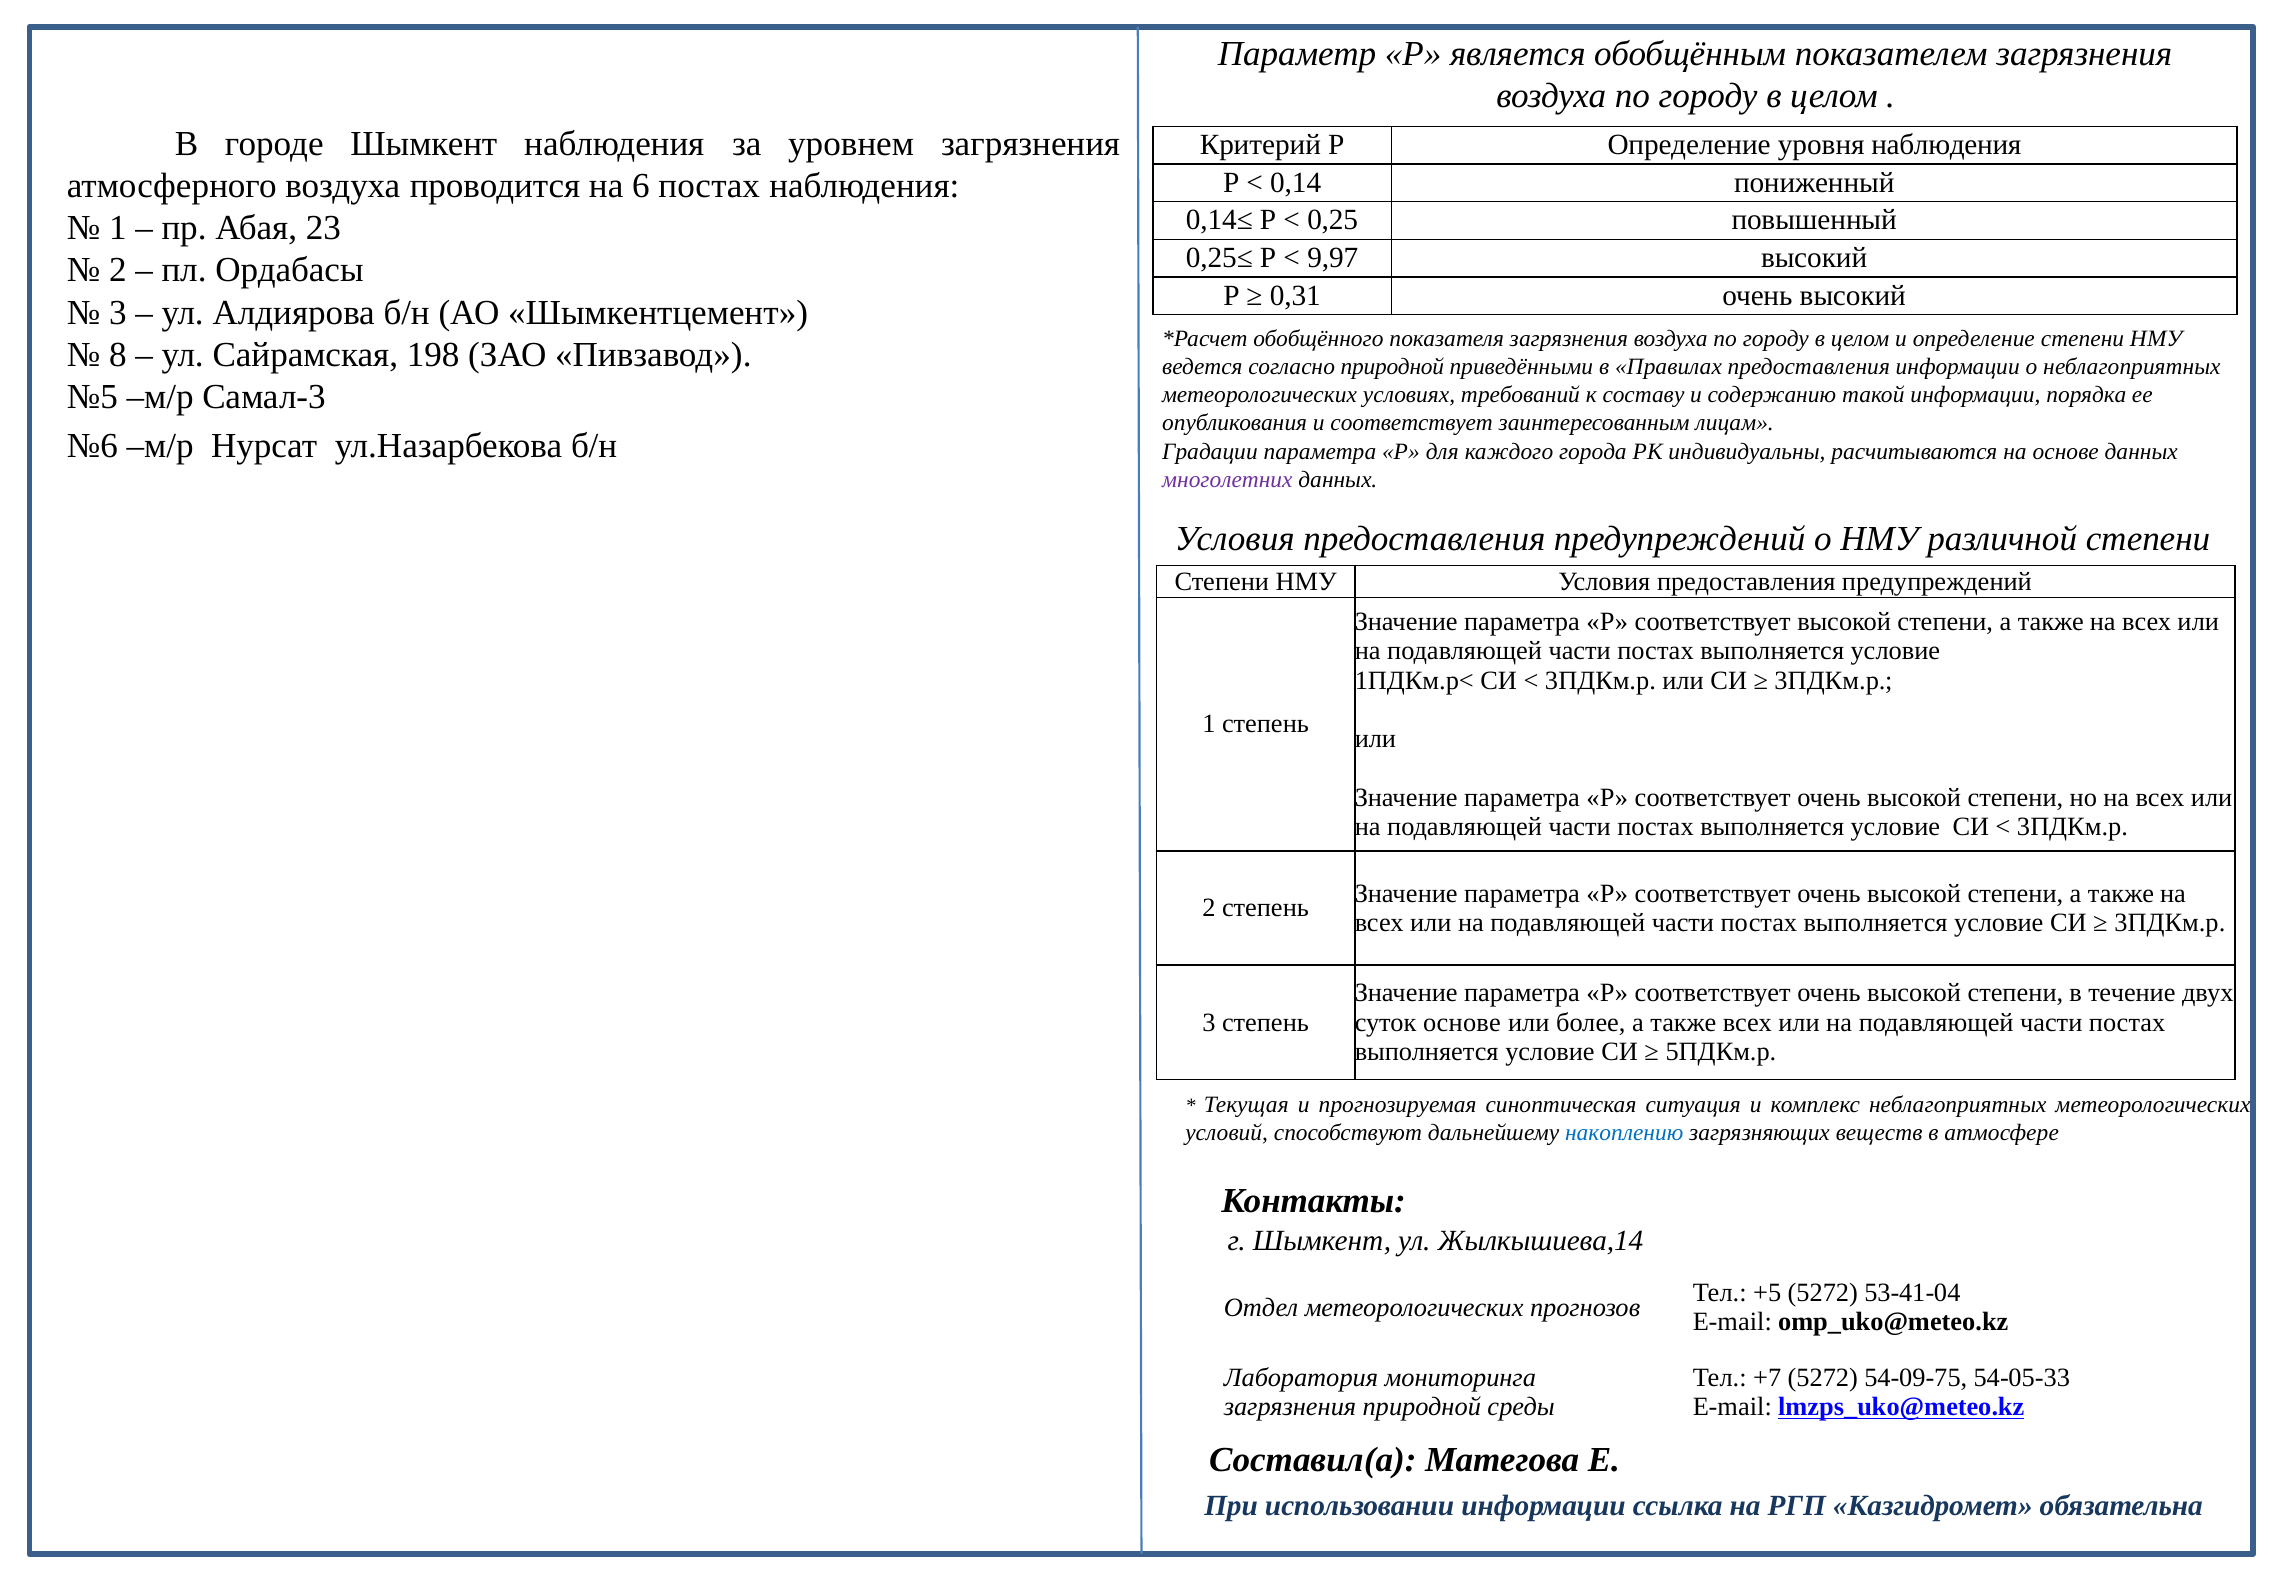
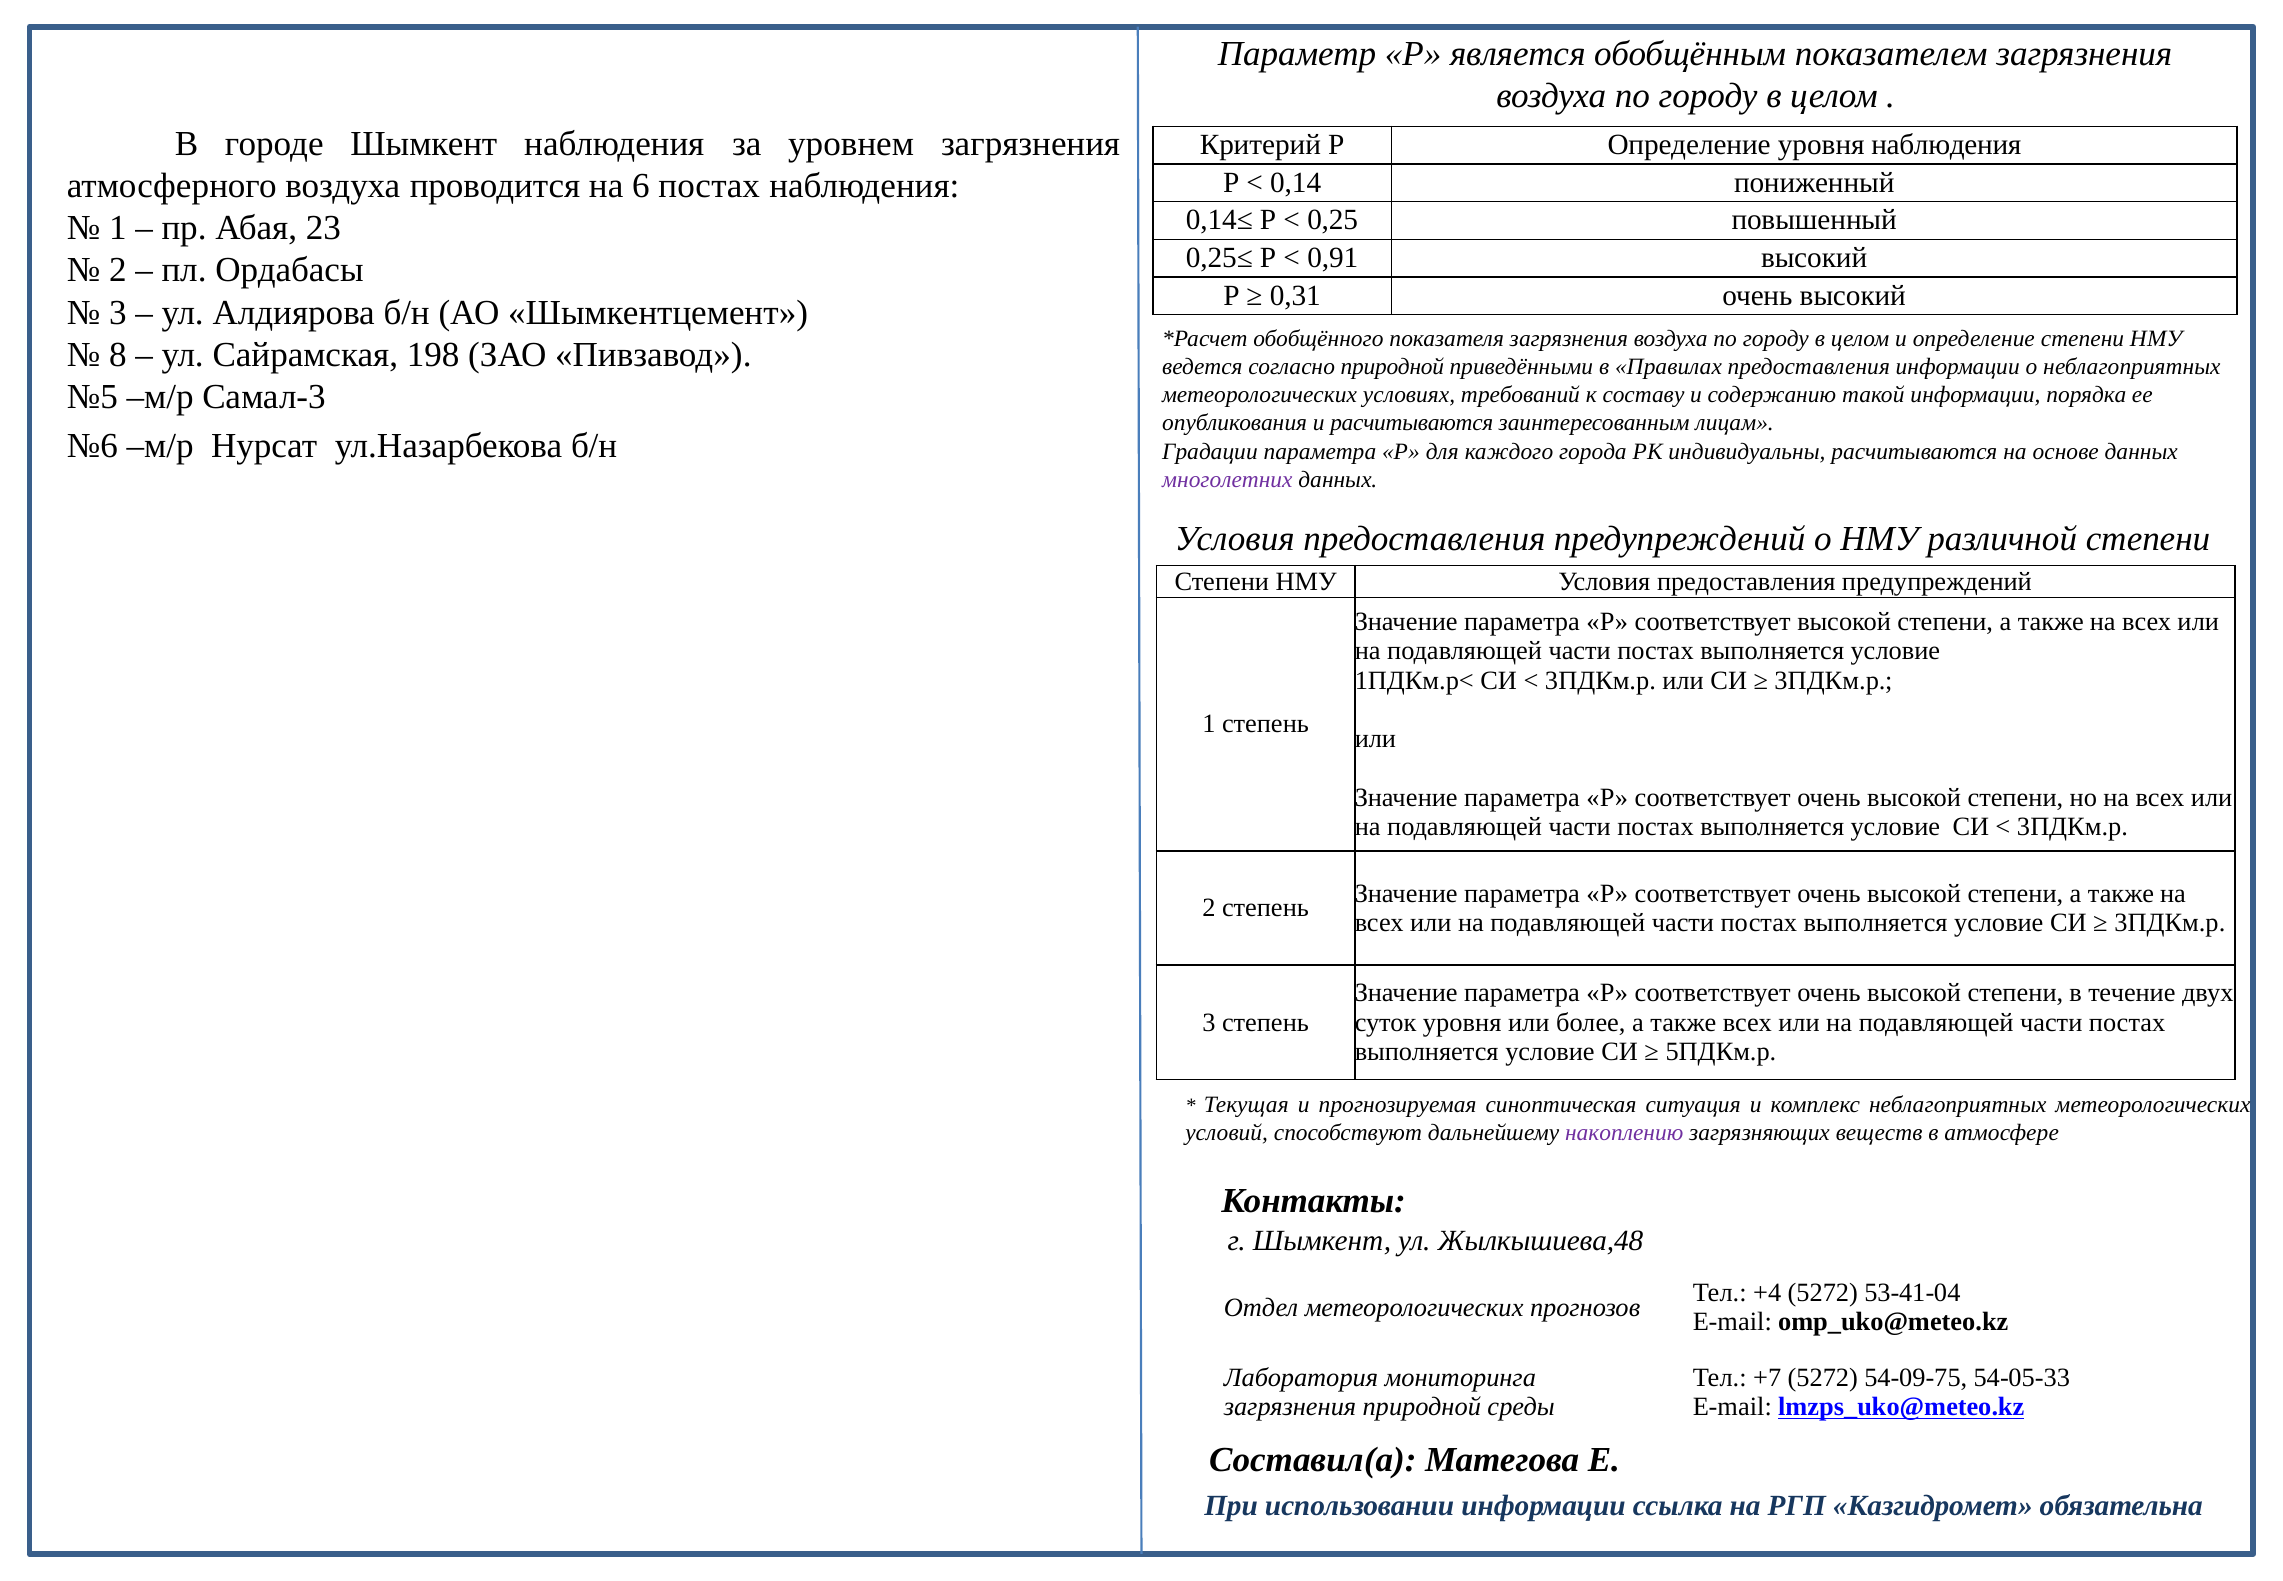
9,97: 9,97 -> 0,91
и соответствует: соответствует -> расчитываются
суток основе: основе -> уровня
накоплению colour: blue -> purple
Жылкышиева,14: Жылкышиева,14 -> Жылкышиева,48
+5: +5 -> +4
